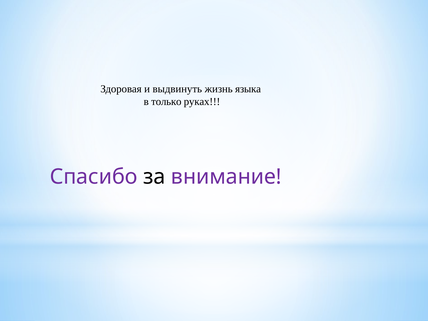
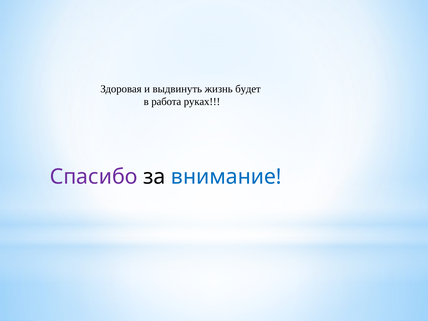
языка: языка -> будет
только: только -> работа
внимание colour: purple -> blue
